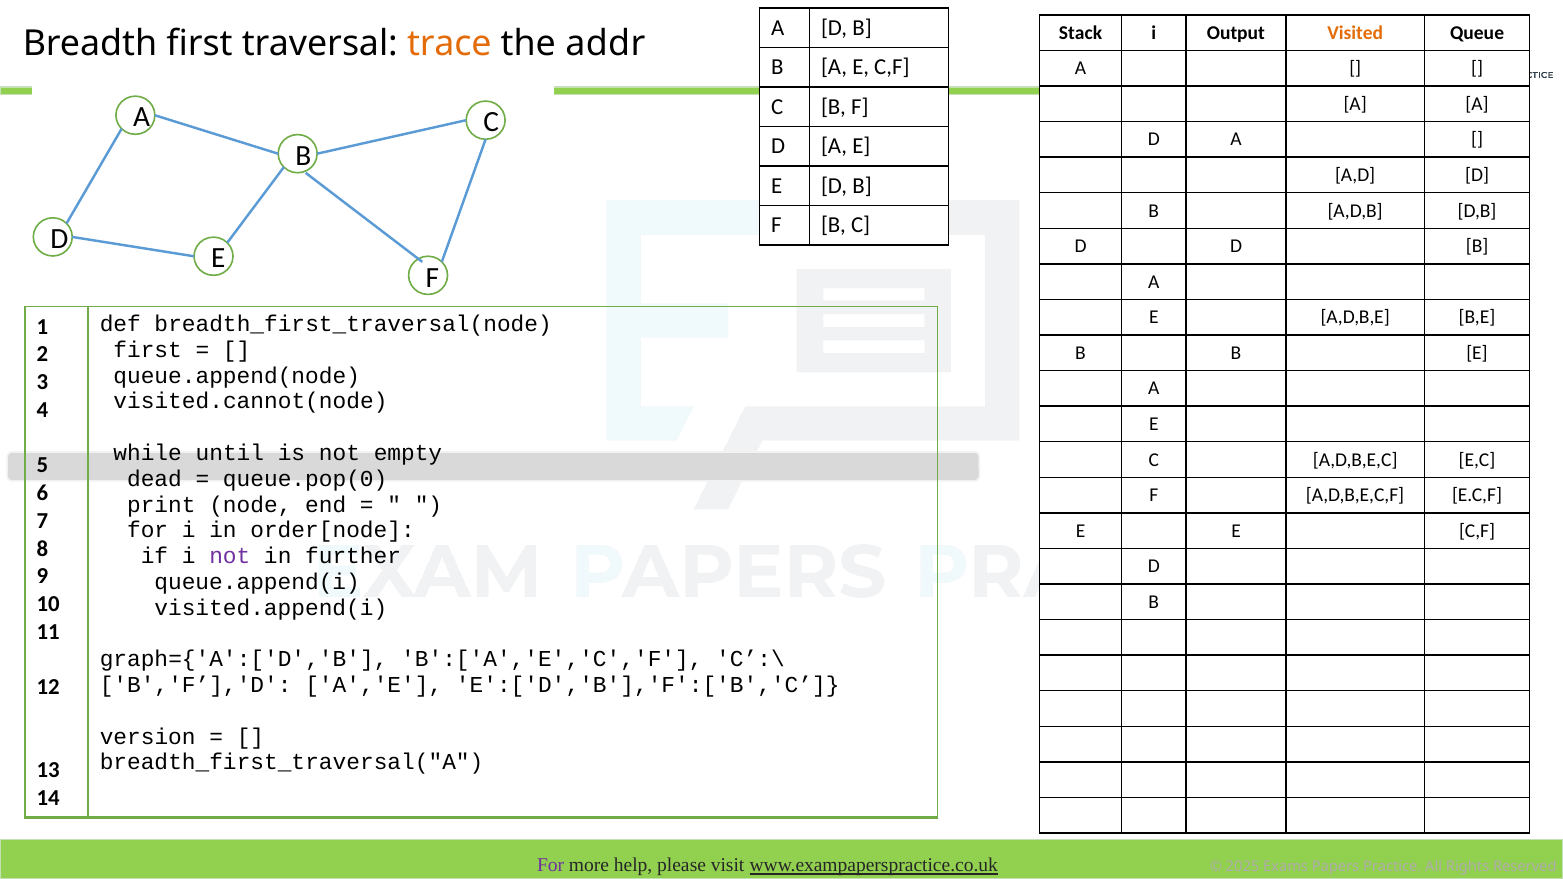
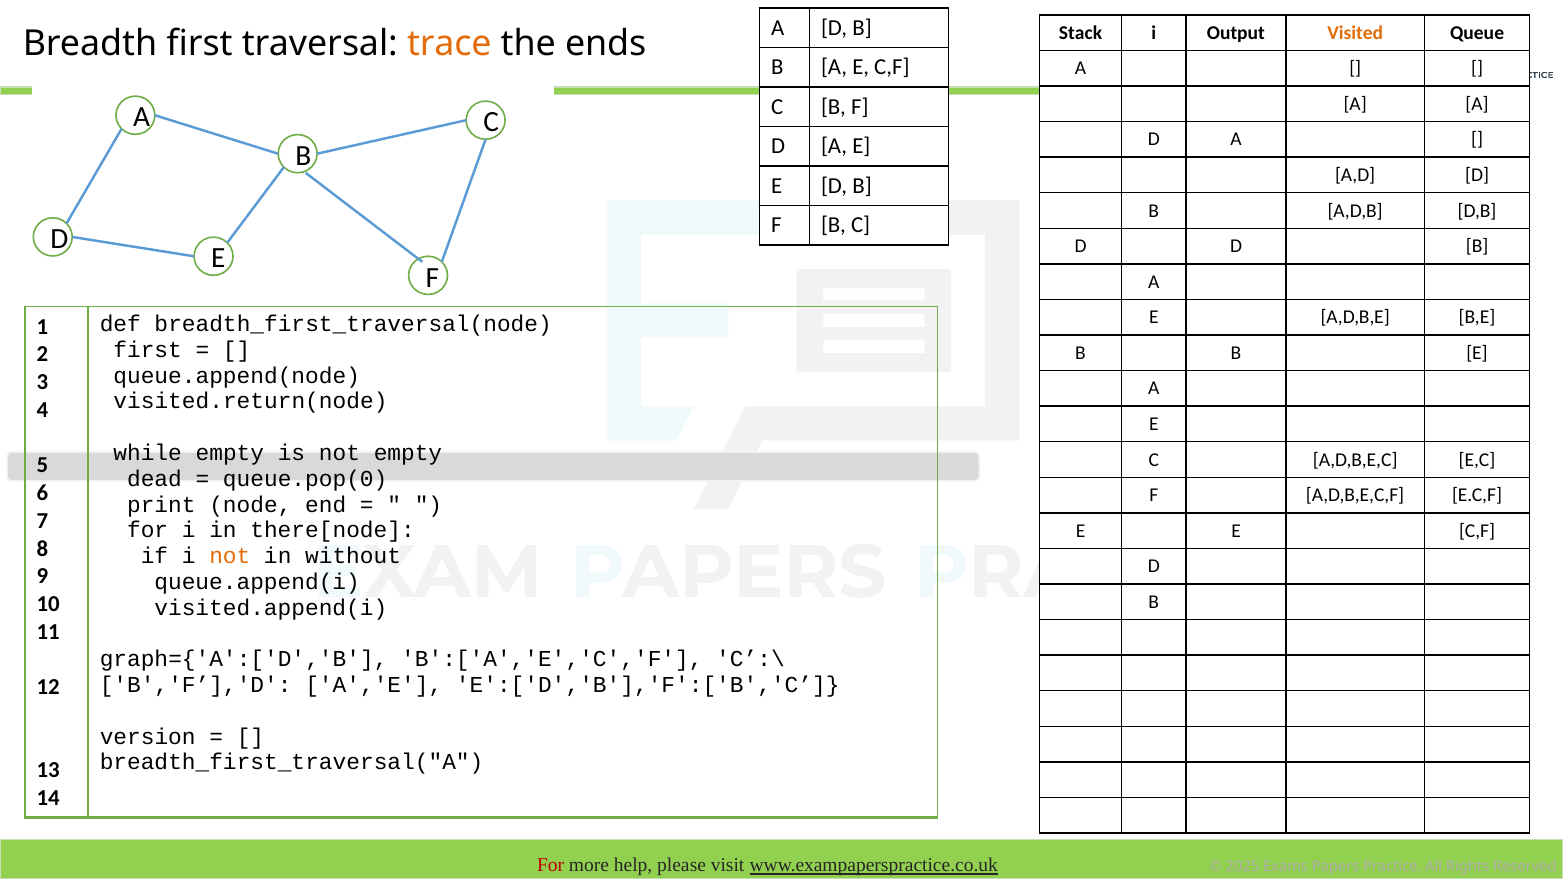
addr: addr -> ends
visited.cannot(node: visited.cannot(node -> visited.return(node
while until: until -> empty
order[node: order[node -> there[node
not at (230, 556) colour: purple -> orange
further: further -> without
For at (551, 866) colour: purple -> red
